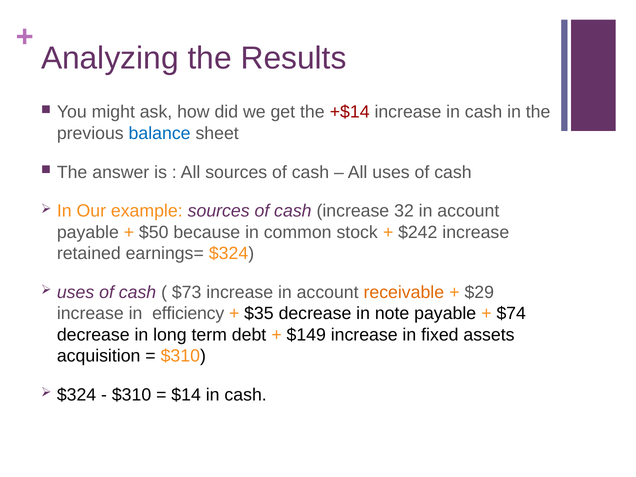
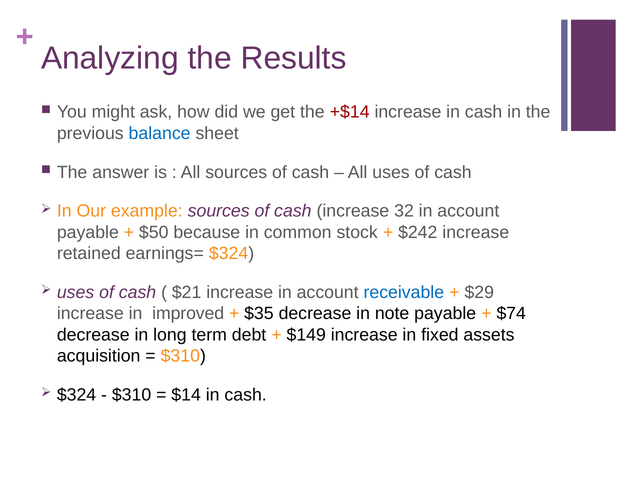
$73: $73 -> $21
receivable colour: orange -> blue
efficiency: efficiency -> improved
